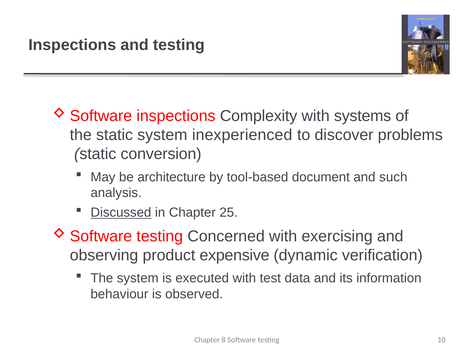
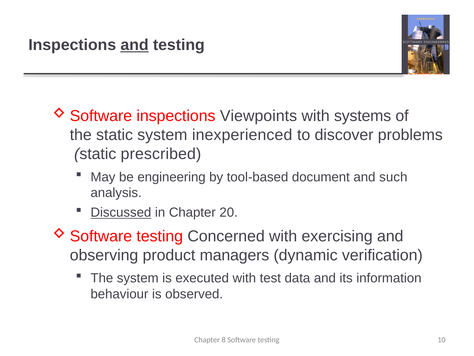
and at (135, 45) underline: none -> present
Complexity: Complexity -> Viewpoints
conversion: conversion -> prescribed
architecture: architecture -> engineering
25: 25 -> 20
expensive: expensive -> managers
